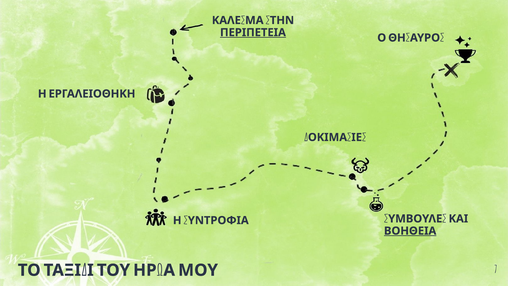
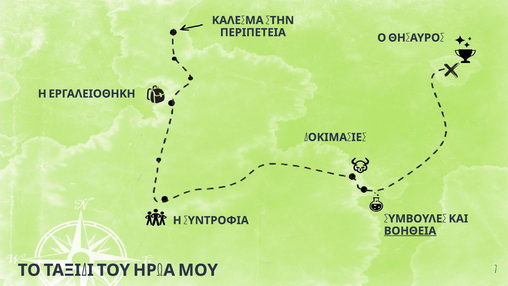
ΠΕΡΙΠΕΤΕΙΑ underline: present -> none
